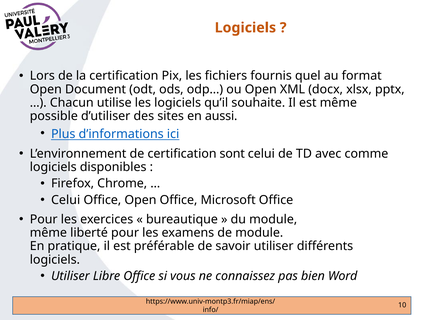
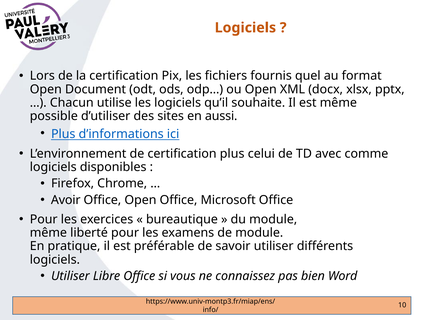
certification sont: sont -> plus
Celui at (66, 200): Celui -> Avoir
